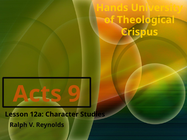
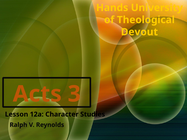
Crispus: Crispus -> Devout
9: 9 -> 3
